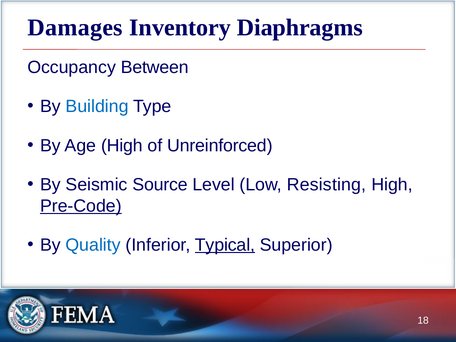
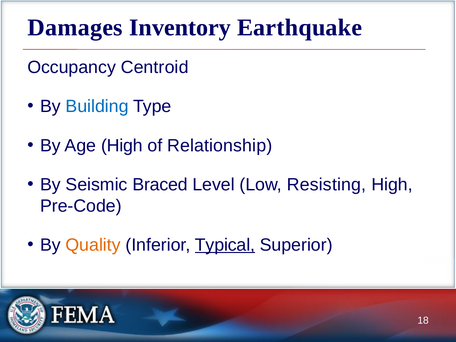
Diaphragms: Diaphragms -> Earthquake
Between: Between -> Centroid
Unreinforced: Unreinforced -> Relationship
Source: Source -> Braced
Pre-Code underline: present -> none
Quality colour: blue -> orange
